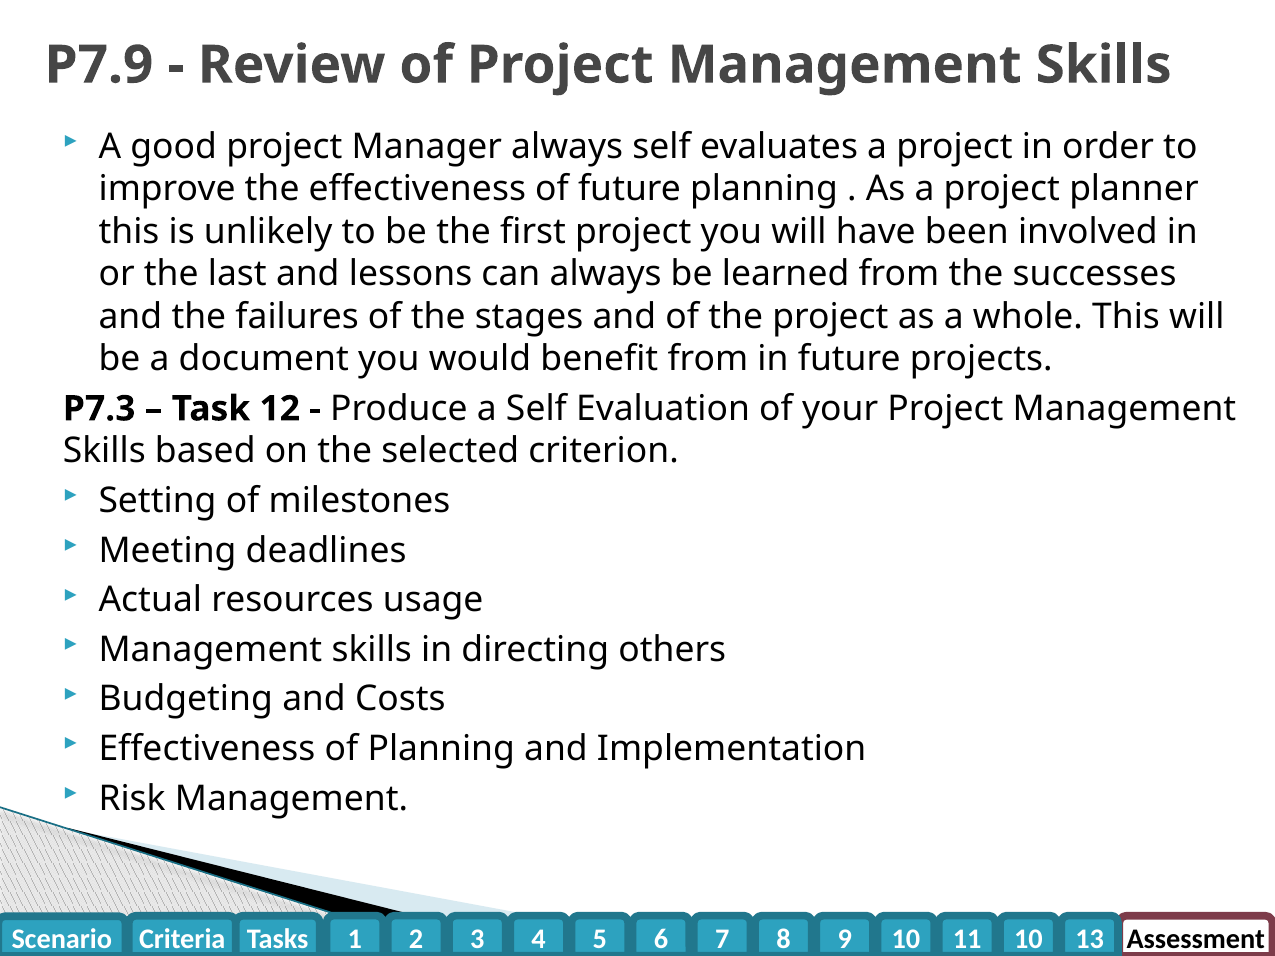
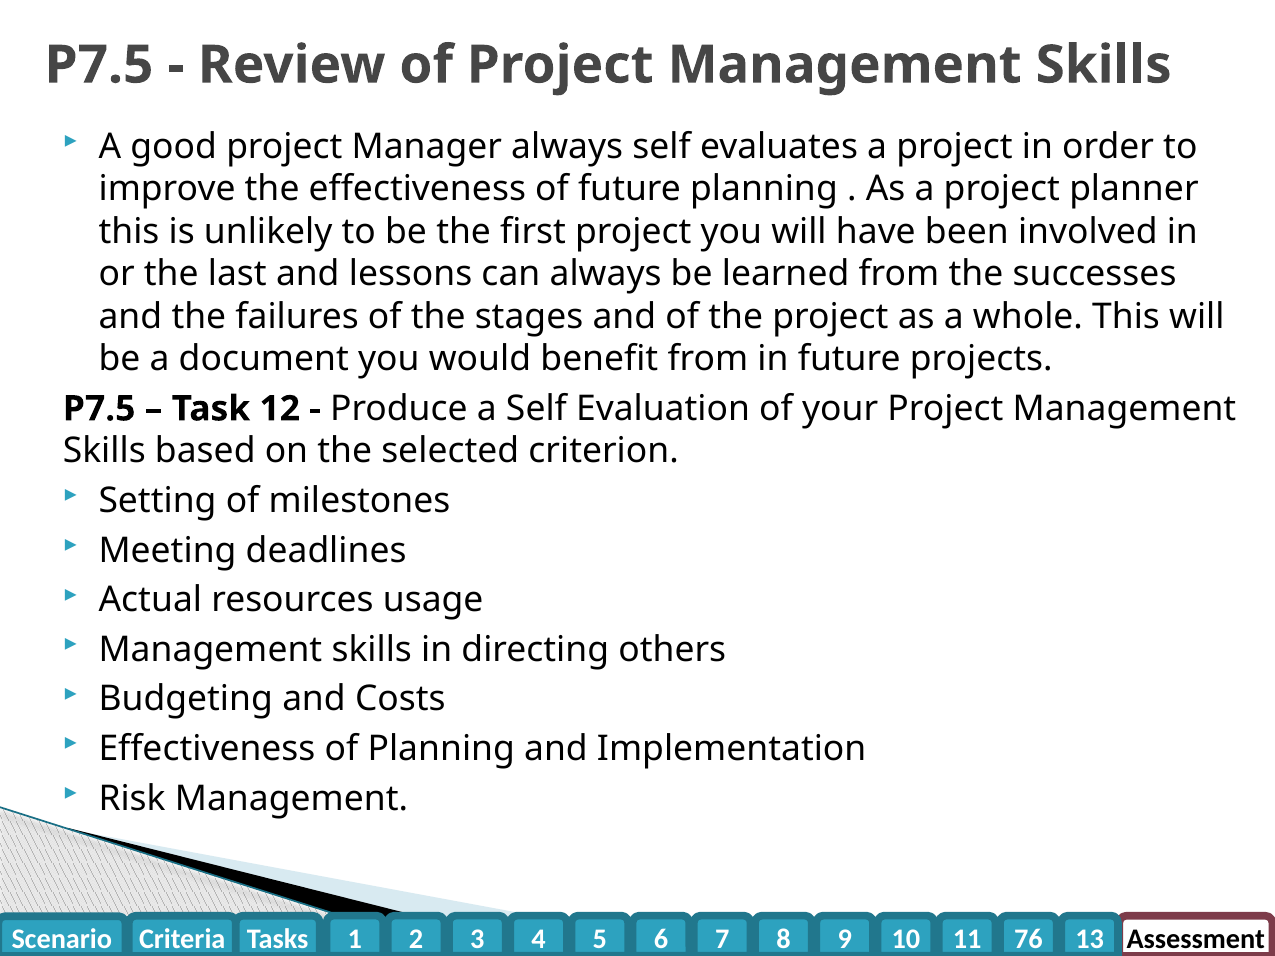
P7.9 at (99, 65): P7.9 -> P7.5
P7.3 at (99, 409): P7.3 -> P7.5
10 at (1028, 939): 10 -> 76
